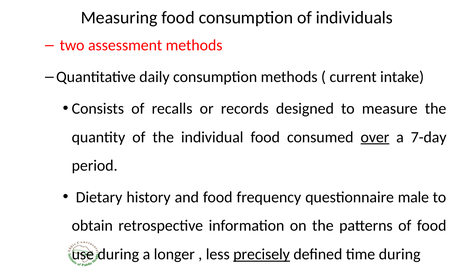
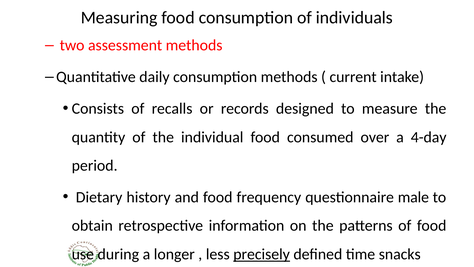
over underline: present -> none
7-day: 7-day -> 4-day
time during: during -> snacks
